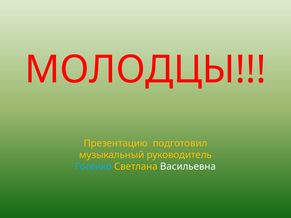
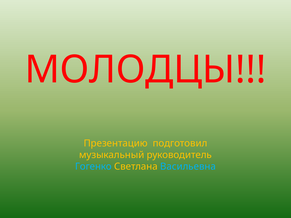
Васильевна colour: white -> light blue
